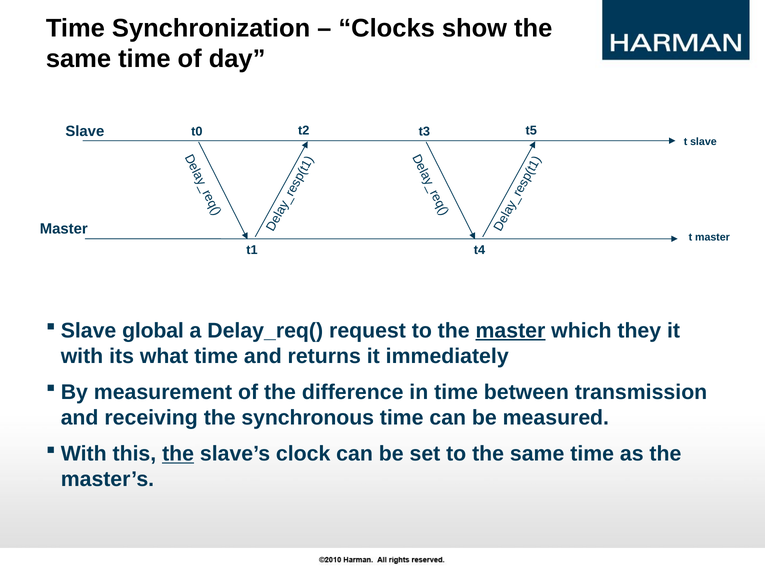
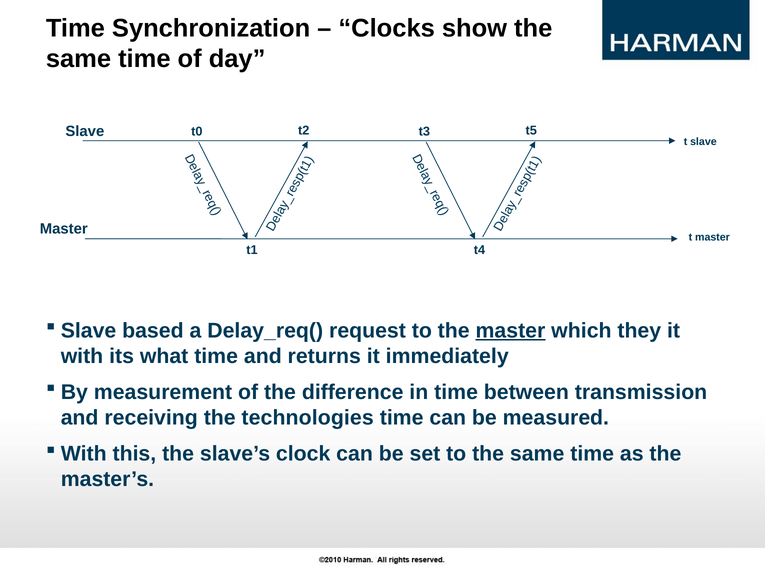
global: global -> based
synchronous: synchronous -> technologies
the at (178, 454) underline: present -> none
